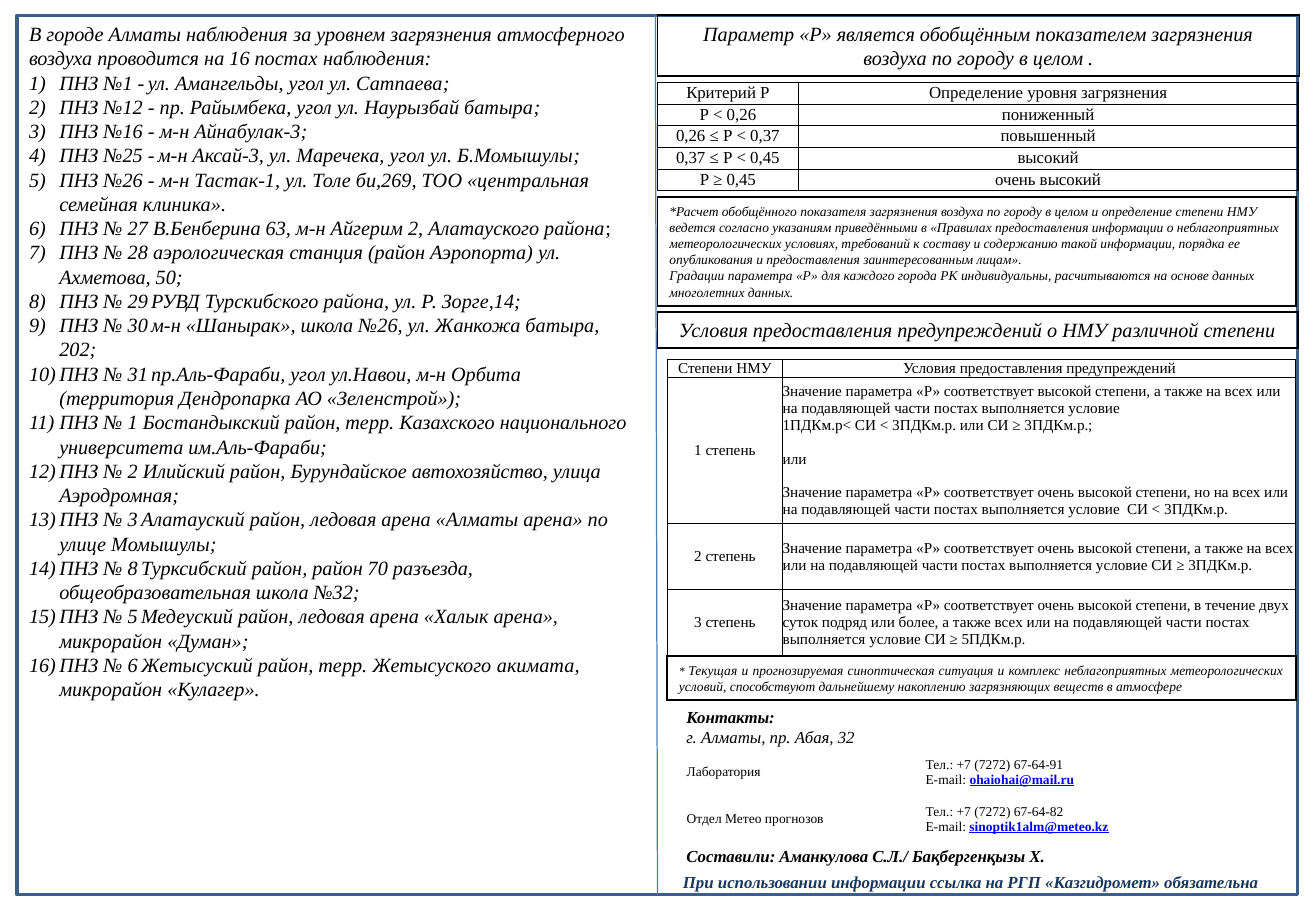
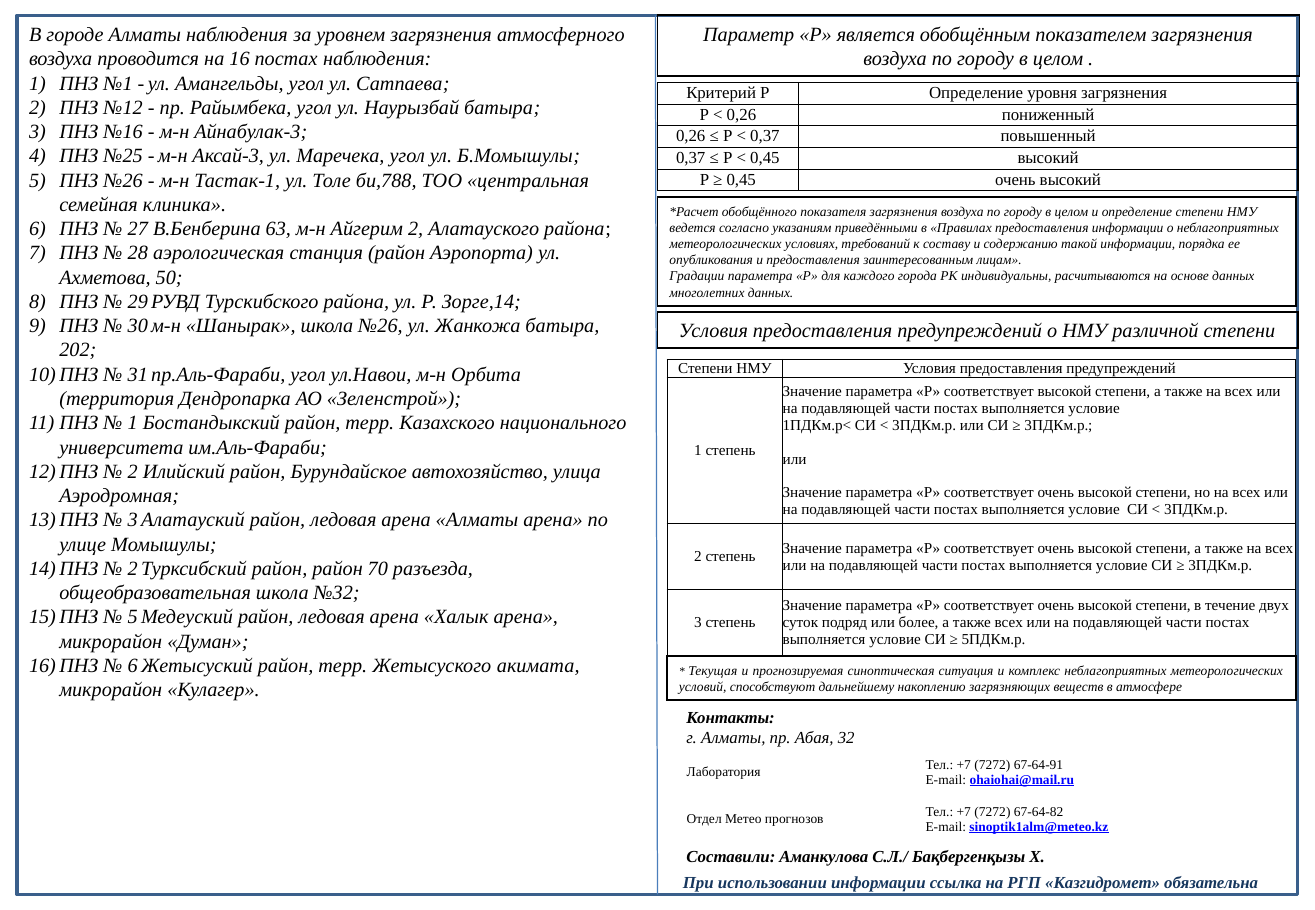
би,269: би,269 -> би,788
8 at (133, 569): 8 -> 2
